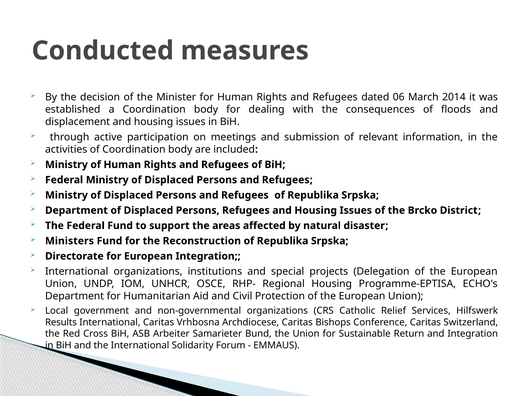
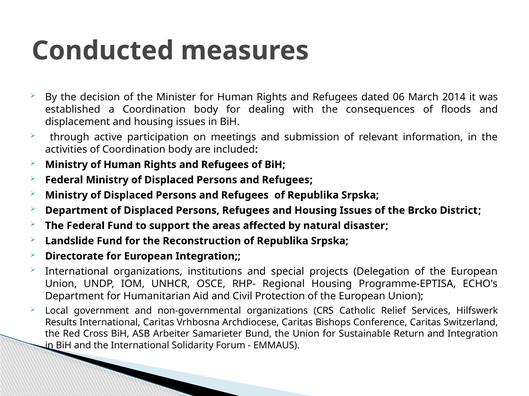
Ministers: Ministers -> Landslide
